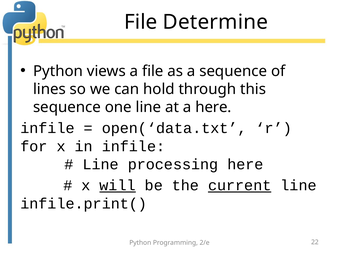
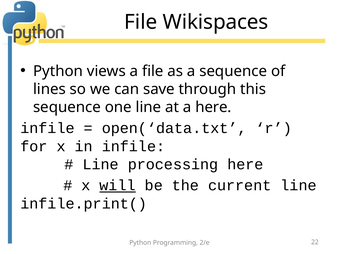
Determine: Determine -> Wikispaces
hold: hold -> save
current underline: present -> none
